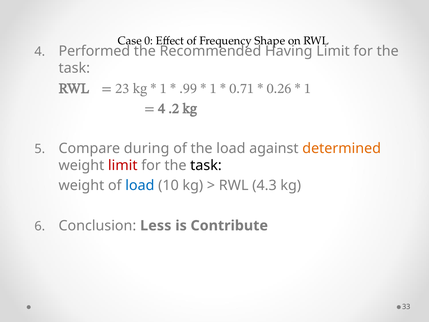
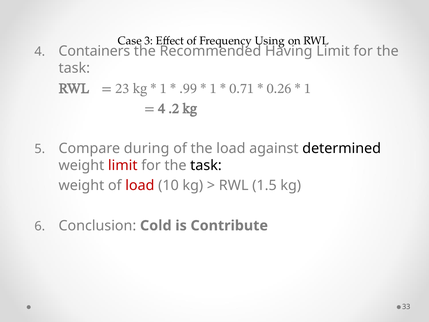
0: 0 -> 3
Shape: Shape -> Using
Performed: Performed -> Containers
determined colour: orange -> black
load at (140, 185) colour: blue -> red
4.3: 4.3 -> 1.5
Less: Less -> Cold
